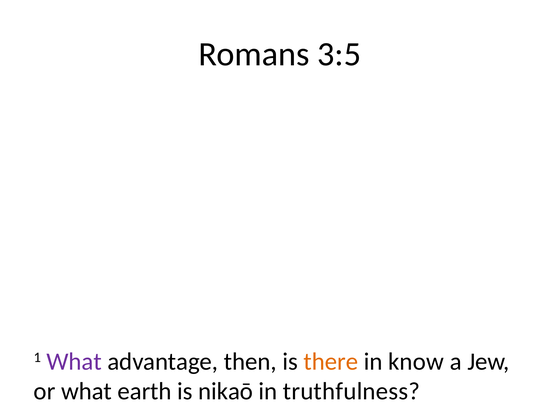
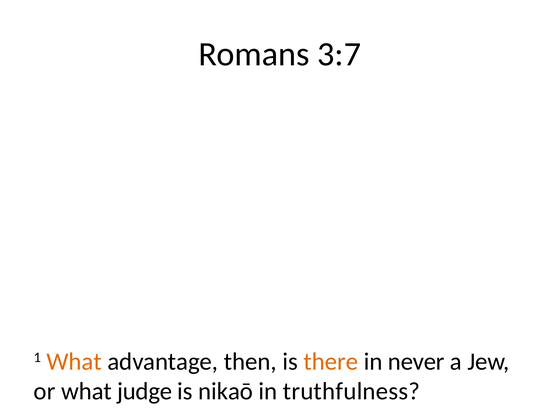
3:5: 3:5 -> 3:7
What at (74, 361) colour: purple -> orange
know: know -> never
earth: earth -> judge
